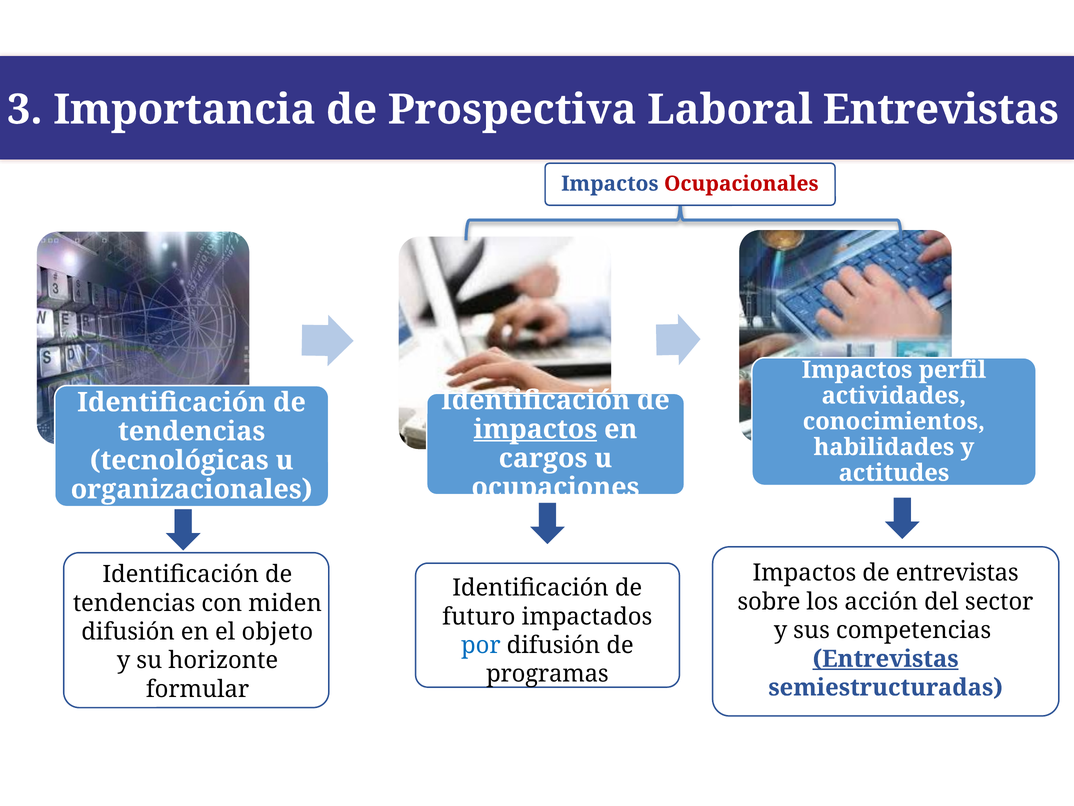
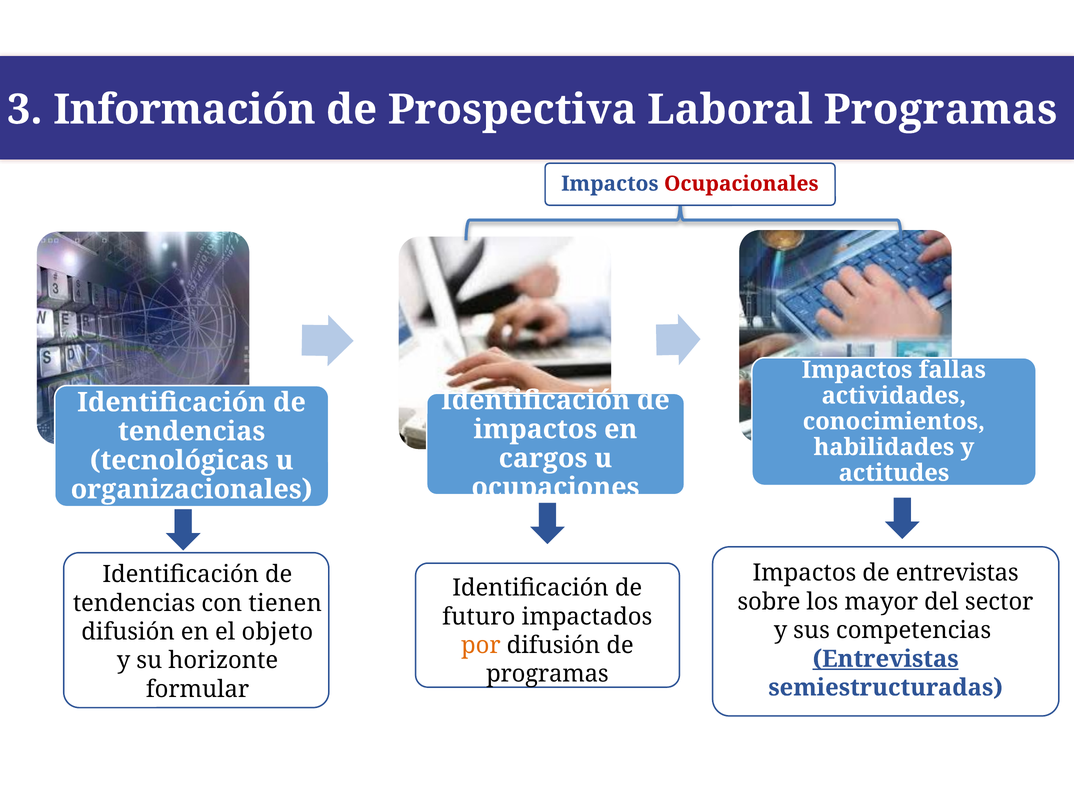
Importancia: Importancia -> Información
Laboral Entrevistas: Entrevistas -> Programas
perfil: perfil -> fallas
impactos at (535, 429) underline: present -> none
acción: acción -> mayor
miden: miden -> tienen
por colour: blue -> orange
